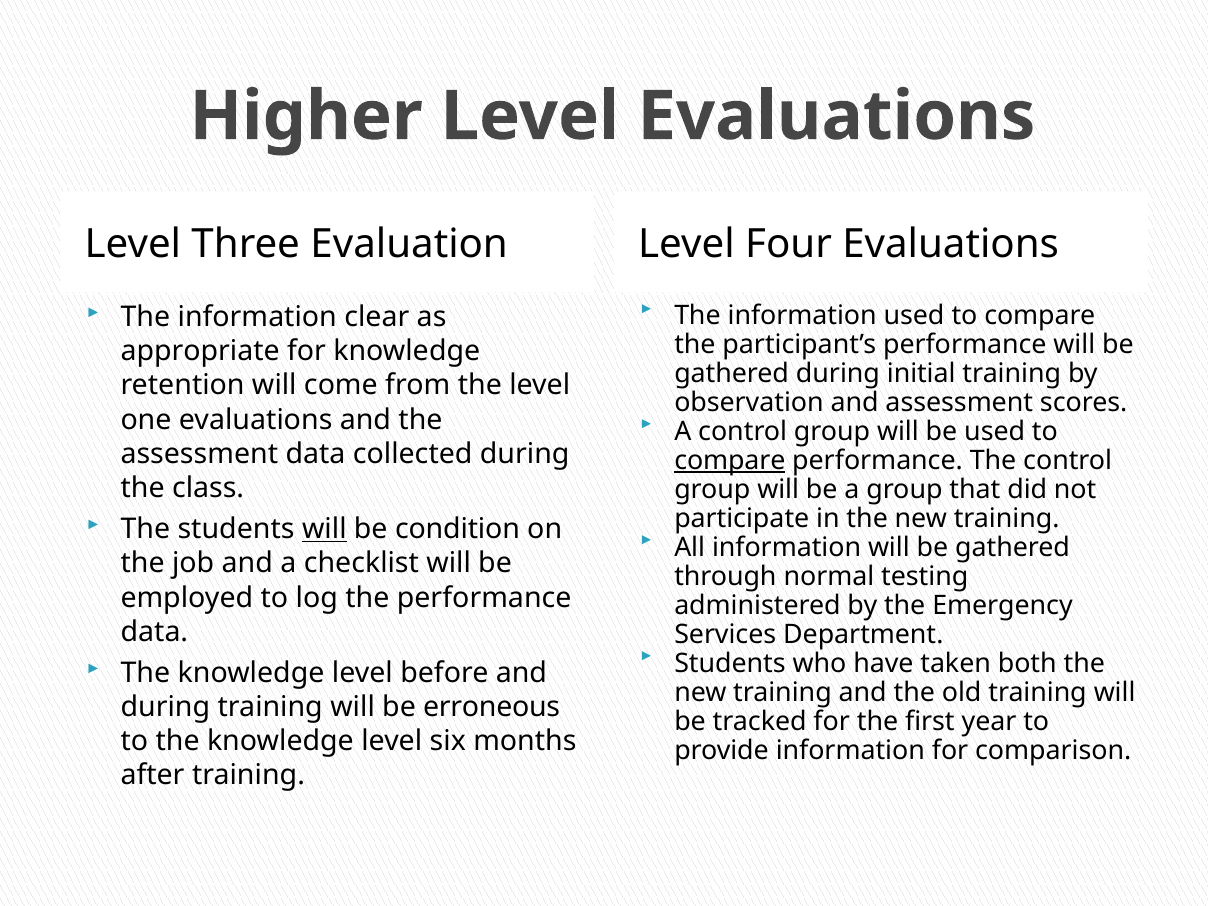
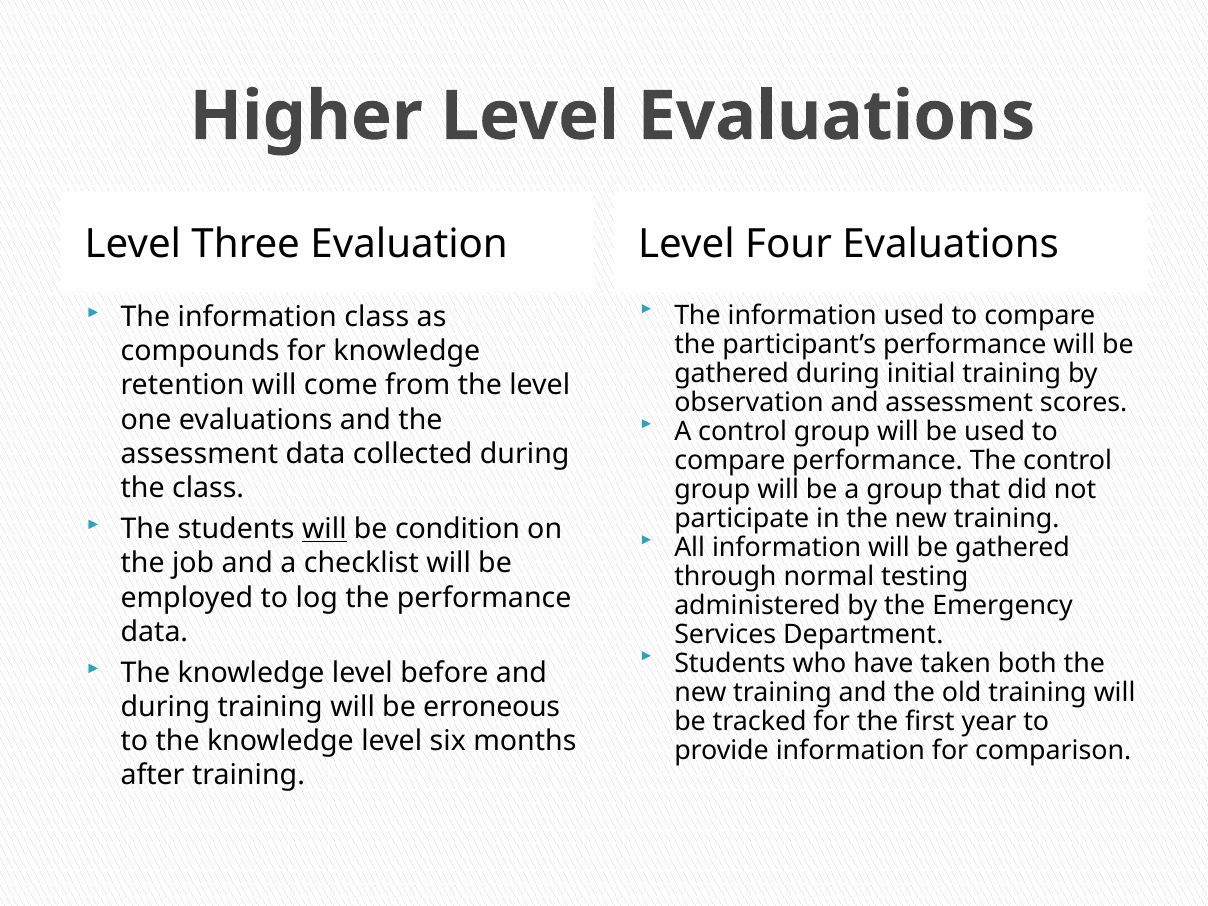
information clear: clear -> class
appropriate: appropriate -> compounds
compare at (730, 461) underline: present -> none
